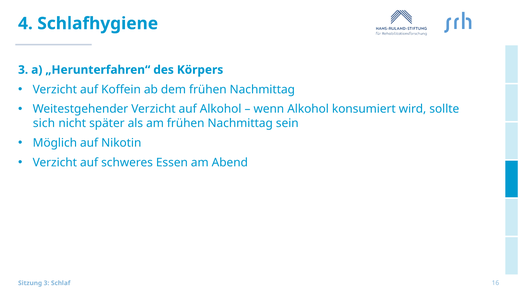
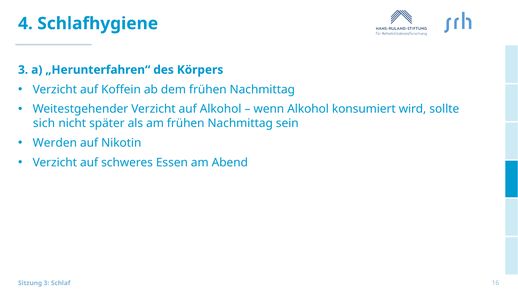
Möglich: Möglich -> Werden
